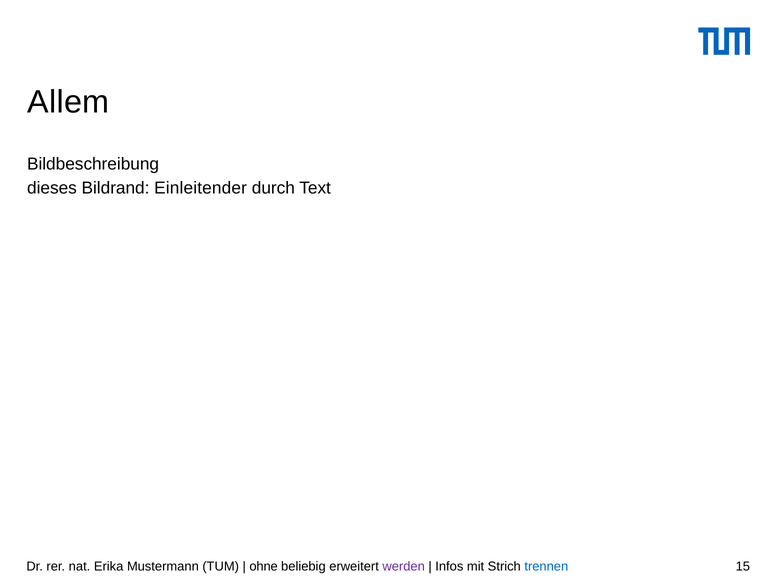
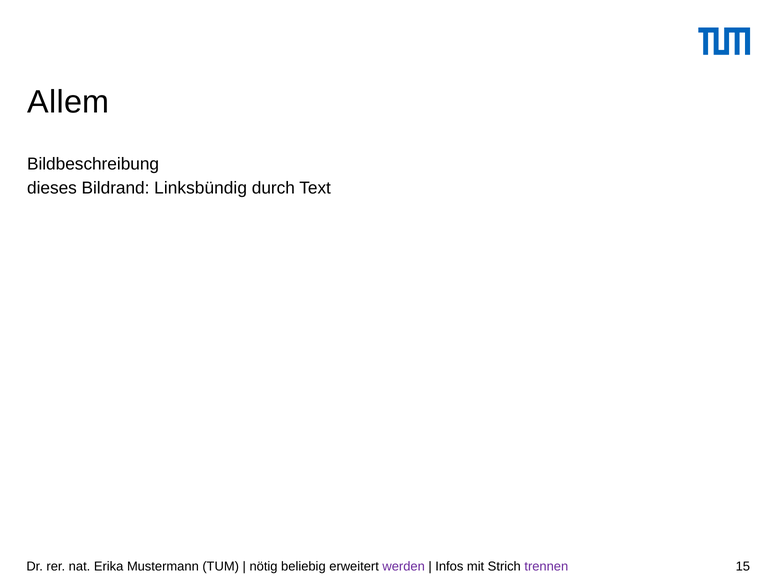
Einleitender: Einleitender -> Linksbündig
ohne: ohne -> nötig
trennen colour: blue -> purple
